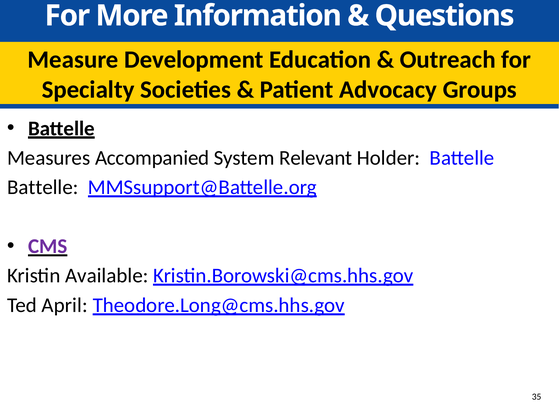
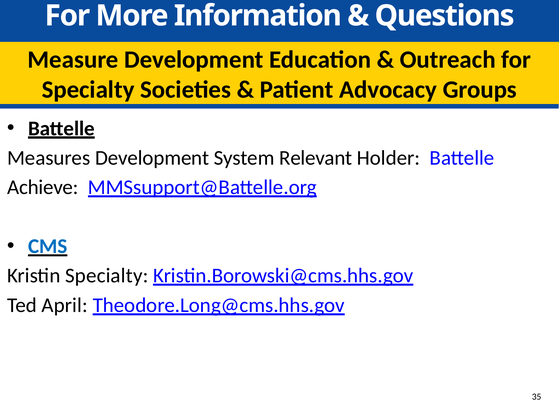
Measures Accompanied: Accompanied -> Development
Battelle at (43, 187): Battelle -> Achieve
CMS colour: purple -> blue
Kristin Available: Available -> Specialty
